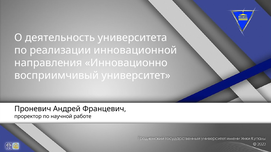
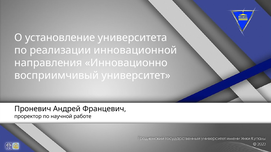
деятельность: деятельность -> установление
